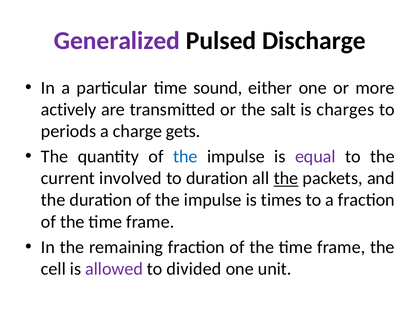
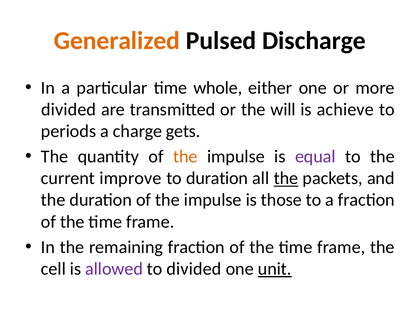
Generalized colour: purple -> orange
sound: sound -> whole
actively at (69, 109): actively -> divided
salt: salt -> will
charges: charges -> achieve
the at (185, 157) colour: blue -> orange
involved: involved -> improve
times: times -> those
unit underline: none -> present
